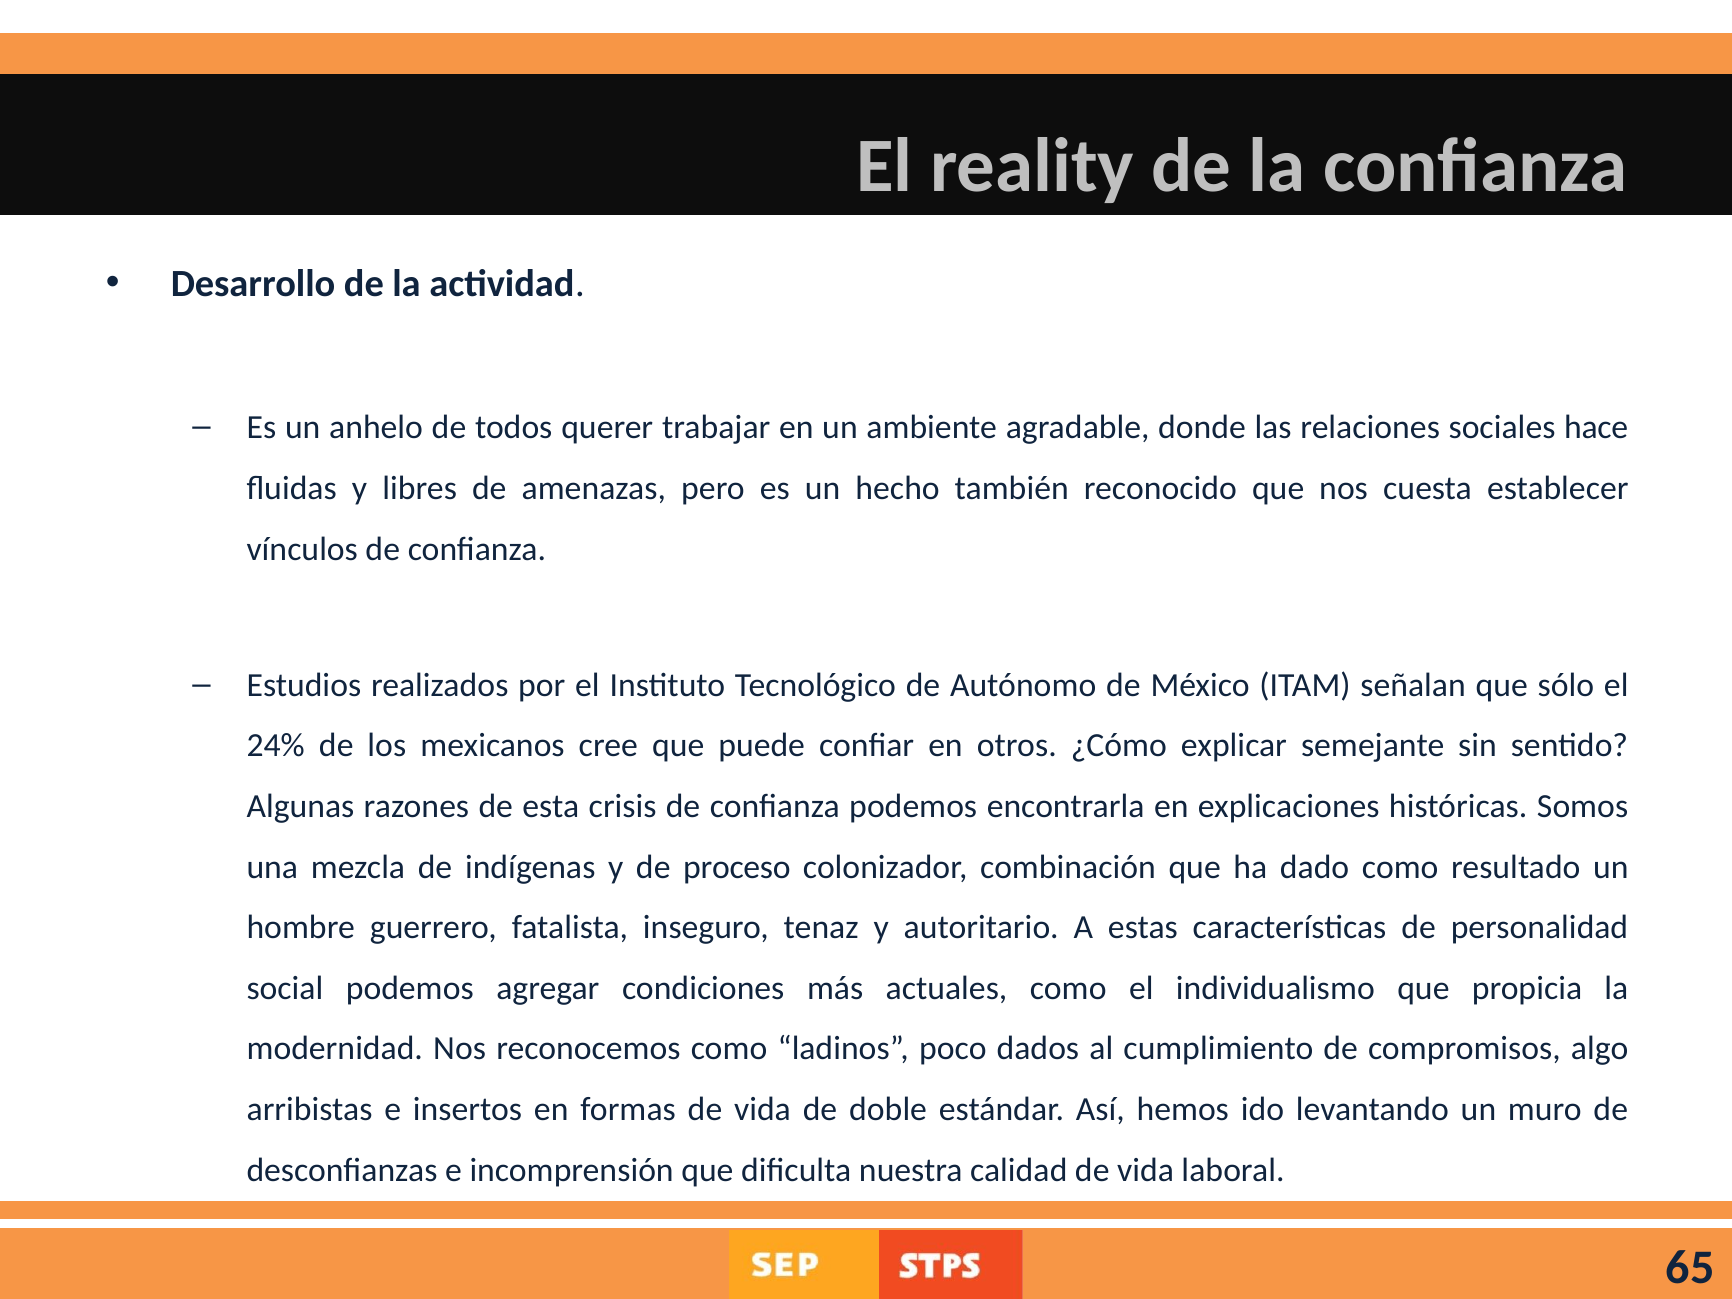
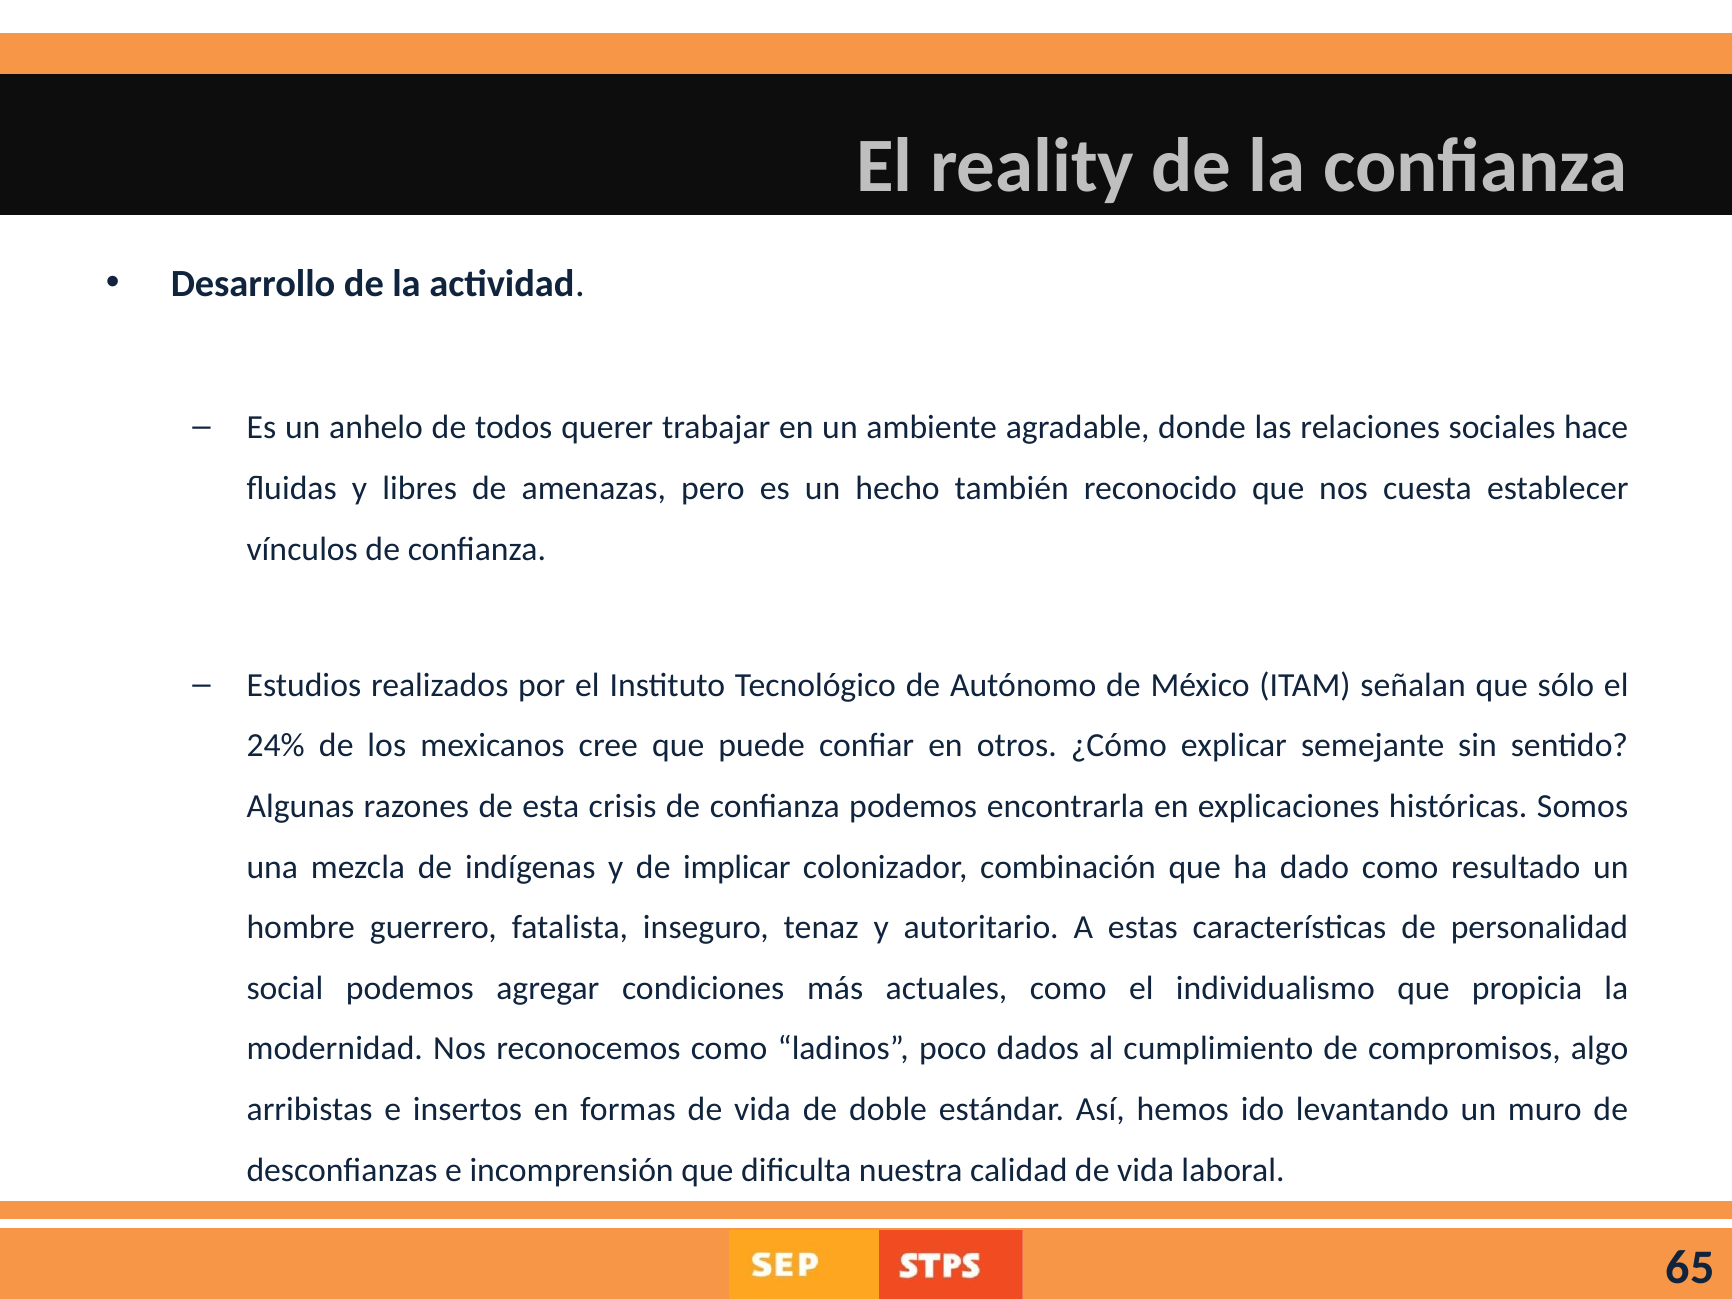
proceso: proceso -> implicar
